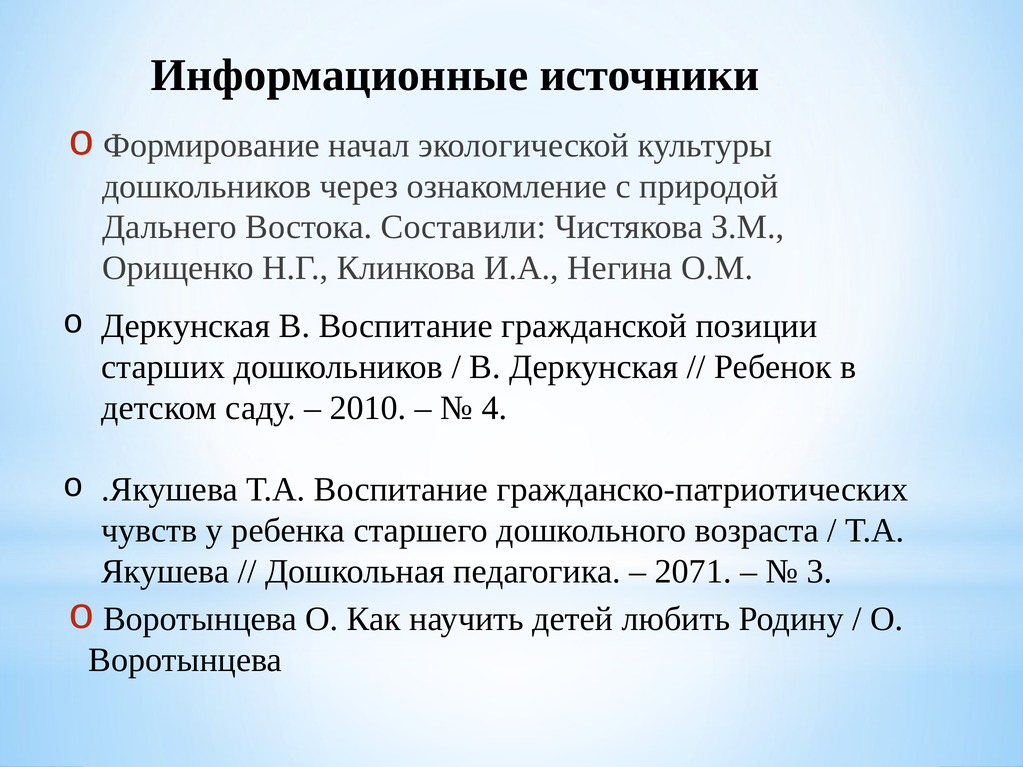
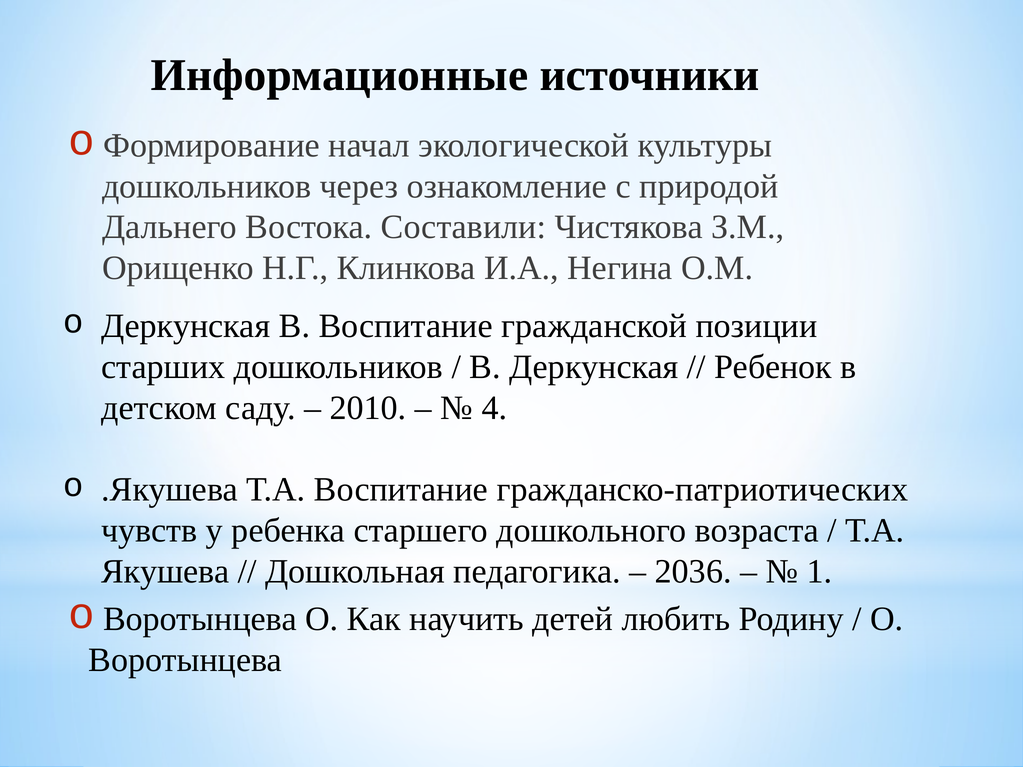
2071: 2071 -> 2036
3: 3 -> 1
